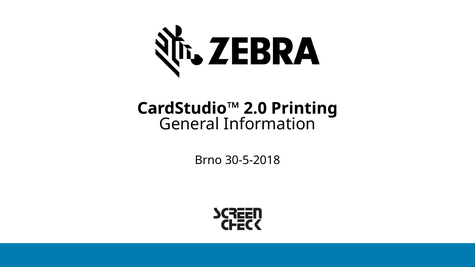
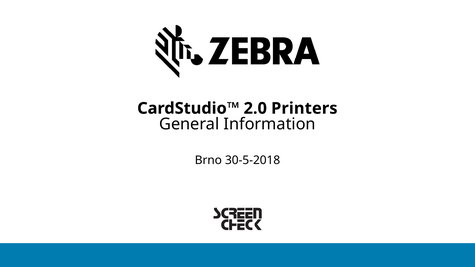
Printing: Printing -> Printers
